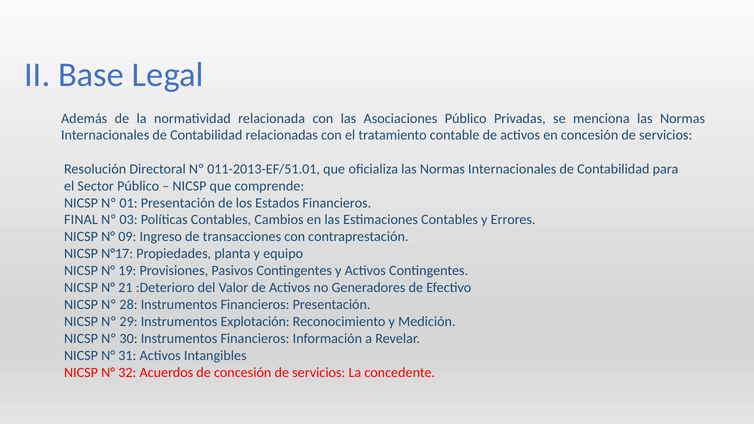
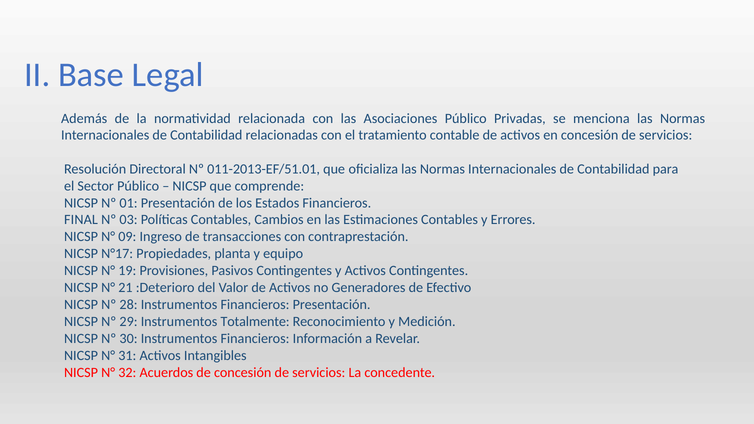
Explotación: Explotación -> Totalmente
